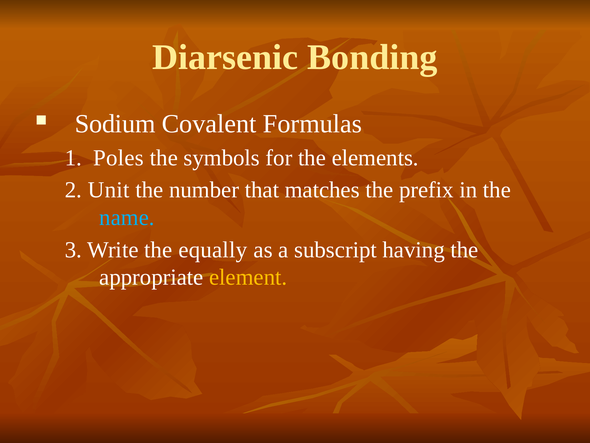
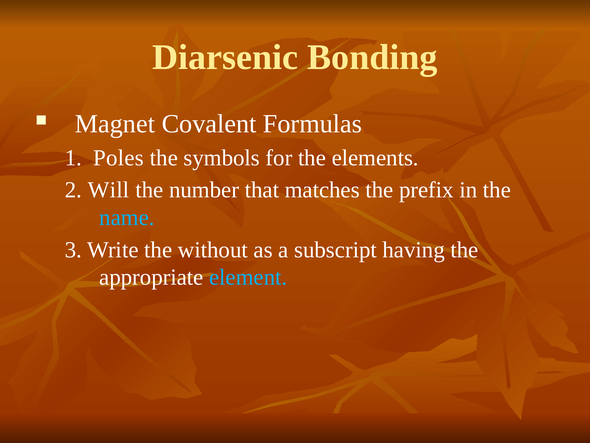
Sodium: Sodium -> Magnet
Unit: Unit -> Will
equally: equally -> without
element colour: yellow -> light blue
